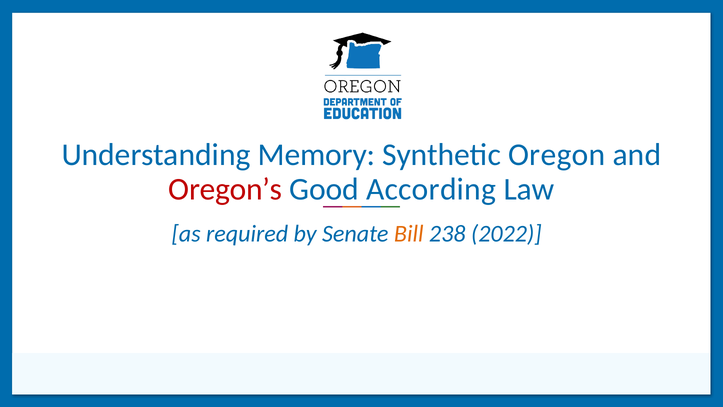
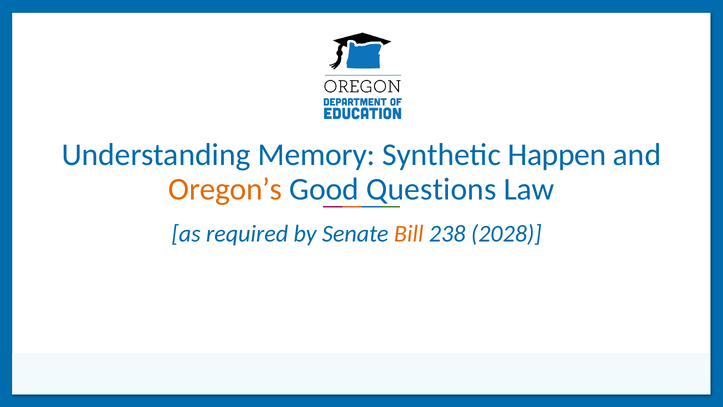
Oregon: Oregon -> Happen
Oregon’s colour: red -> orange
According: According -> Questions
2022: 2022 -> 2028
